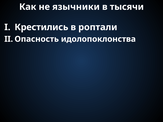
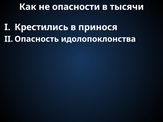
язычники: язычники -> опасности
роптали: роптали -> принося
